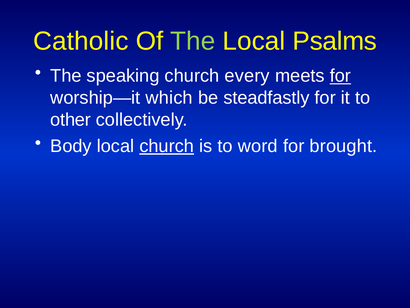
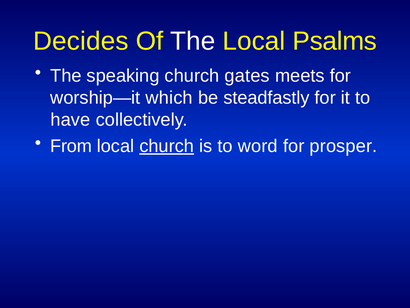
Catholic: Catholic -> Decides
The at (193, 41) colour: light green -> white
every: every -> gates
for at (340, 76) underline: present -> none
other: other -> have
Body: Body -> From
brought: brought -> prosper
